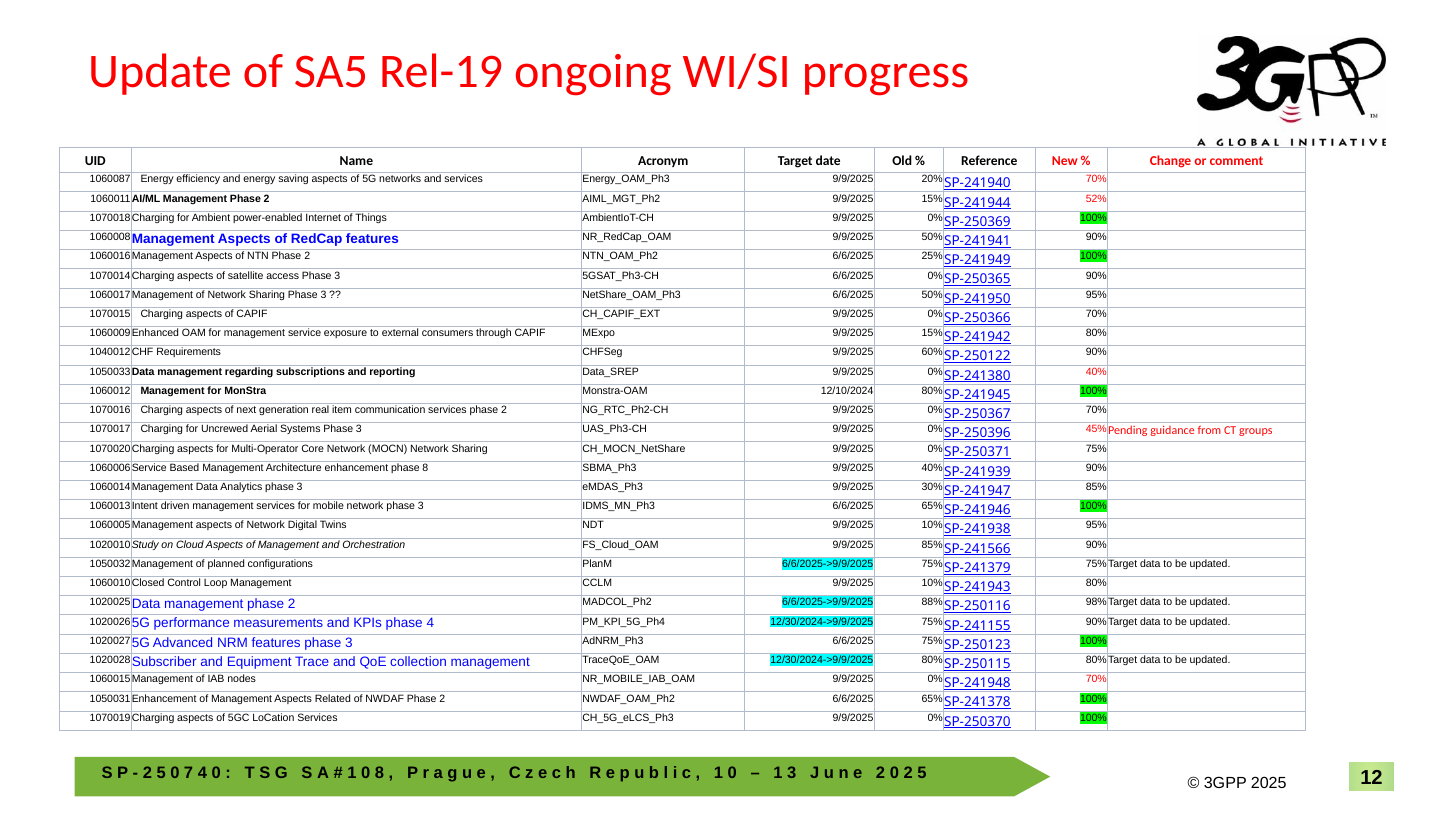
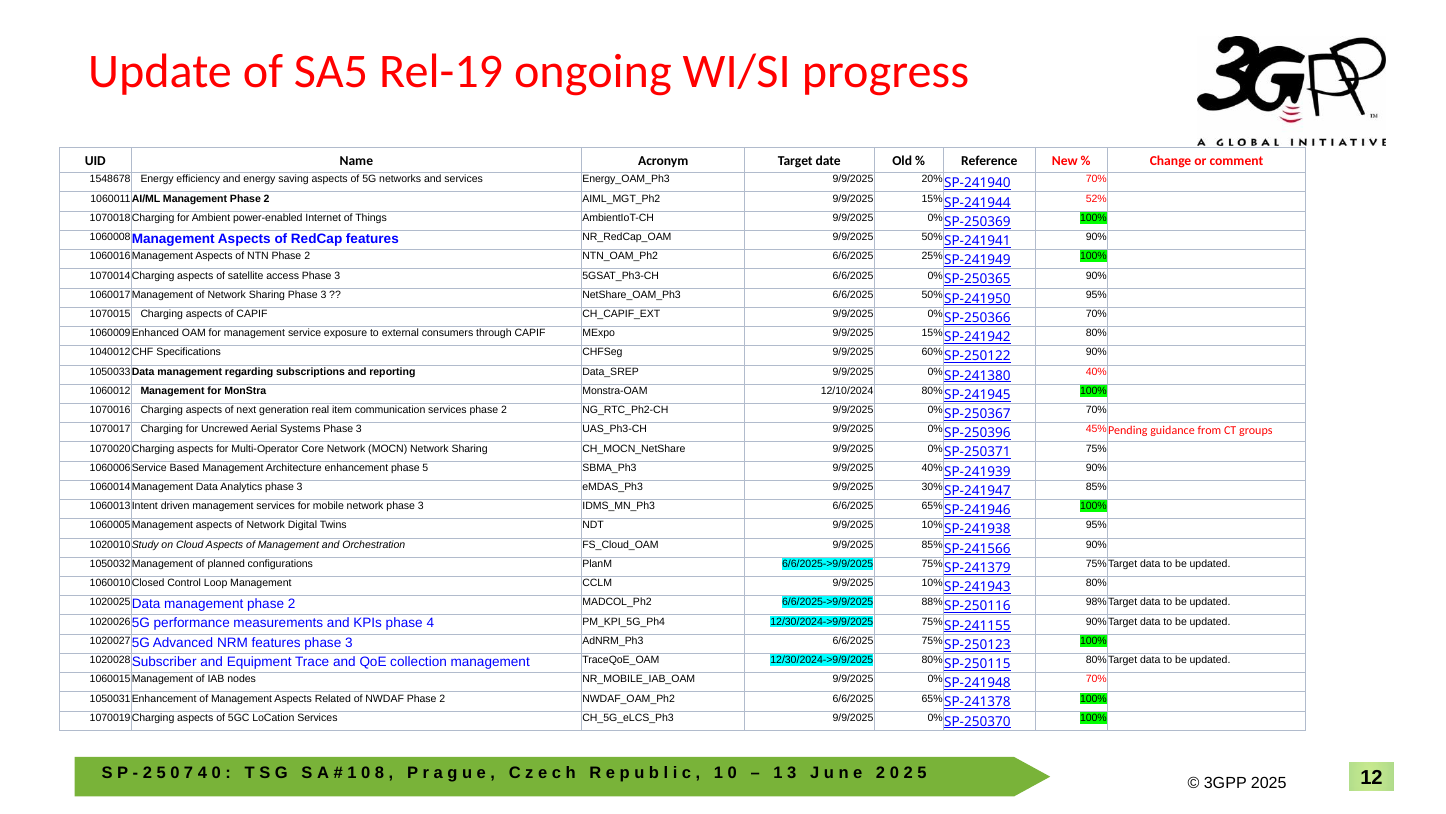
1060087: 1060087 -> 1548678
Requirements: Requirements -> Specifications
phase 8: 8 -> 5
